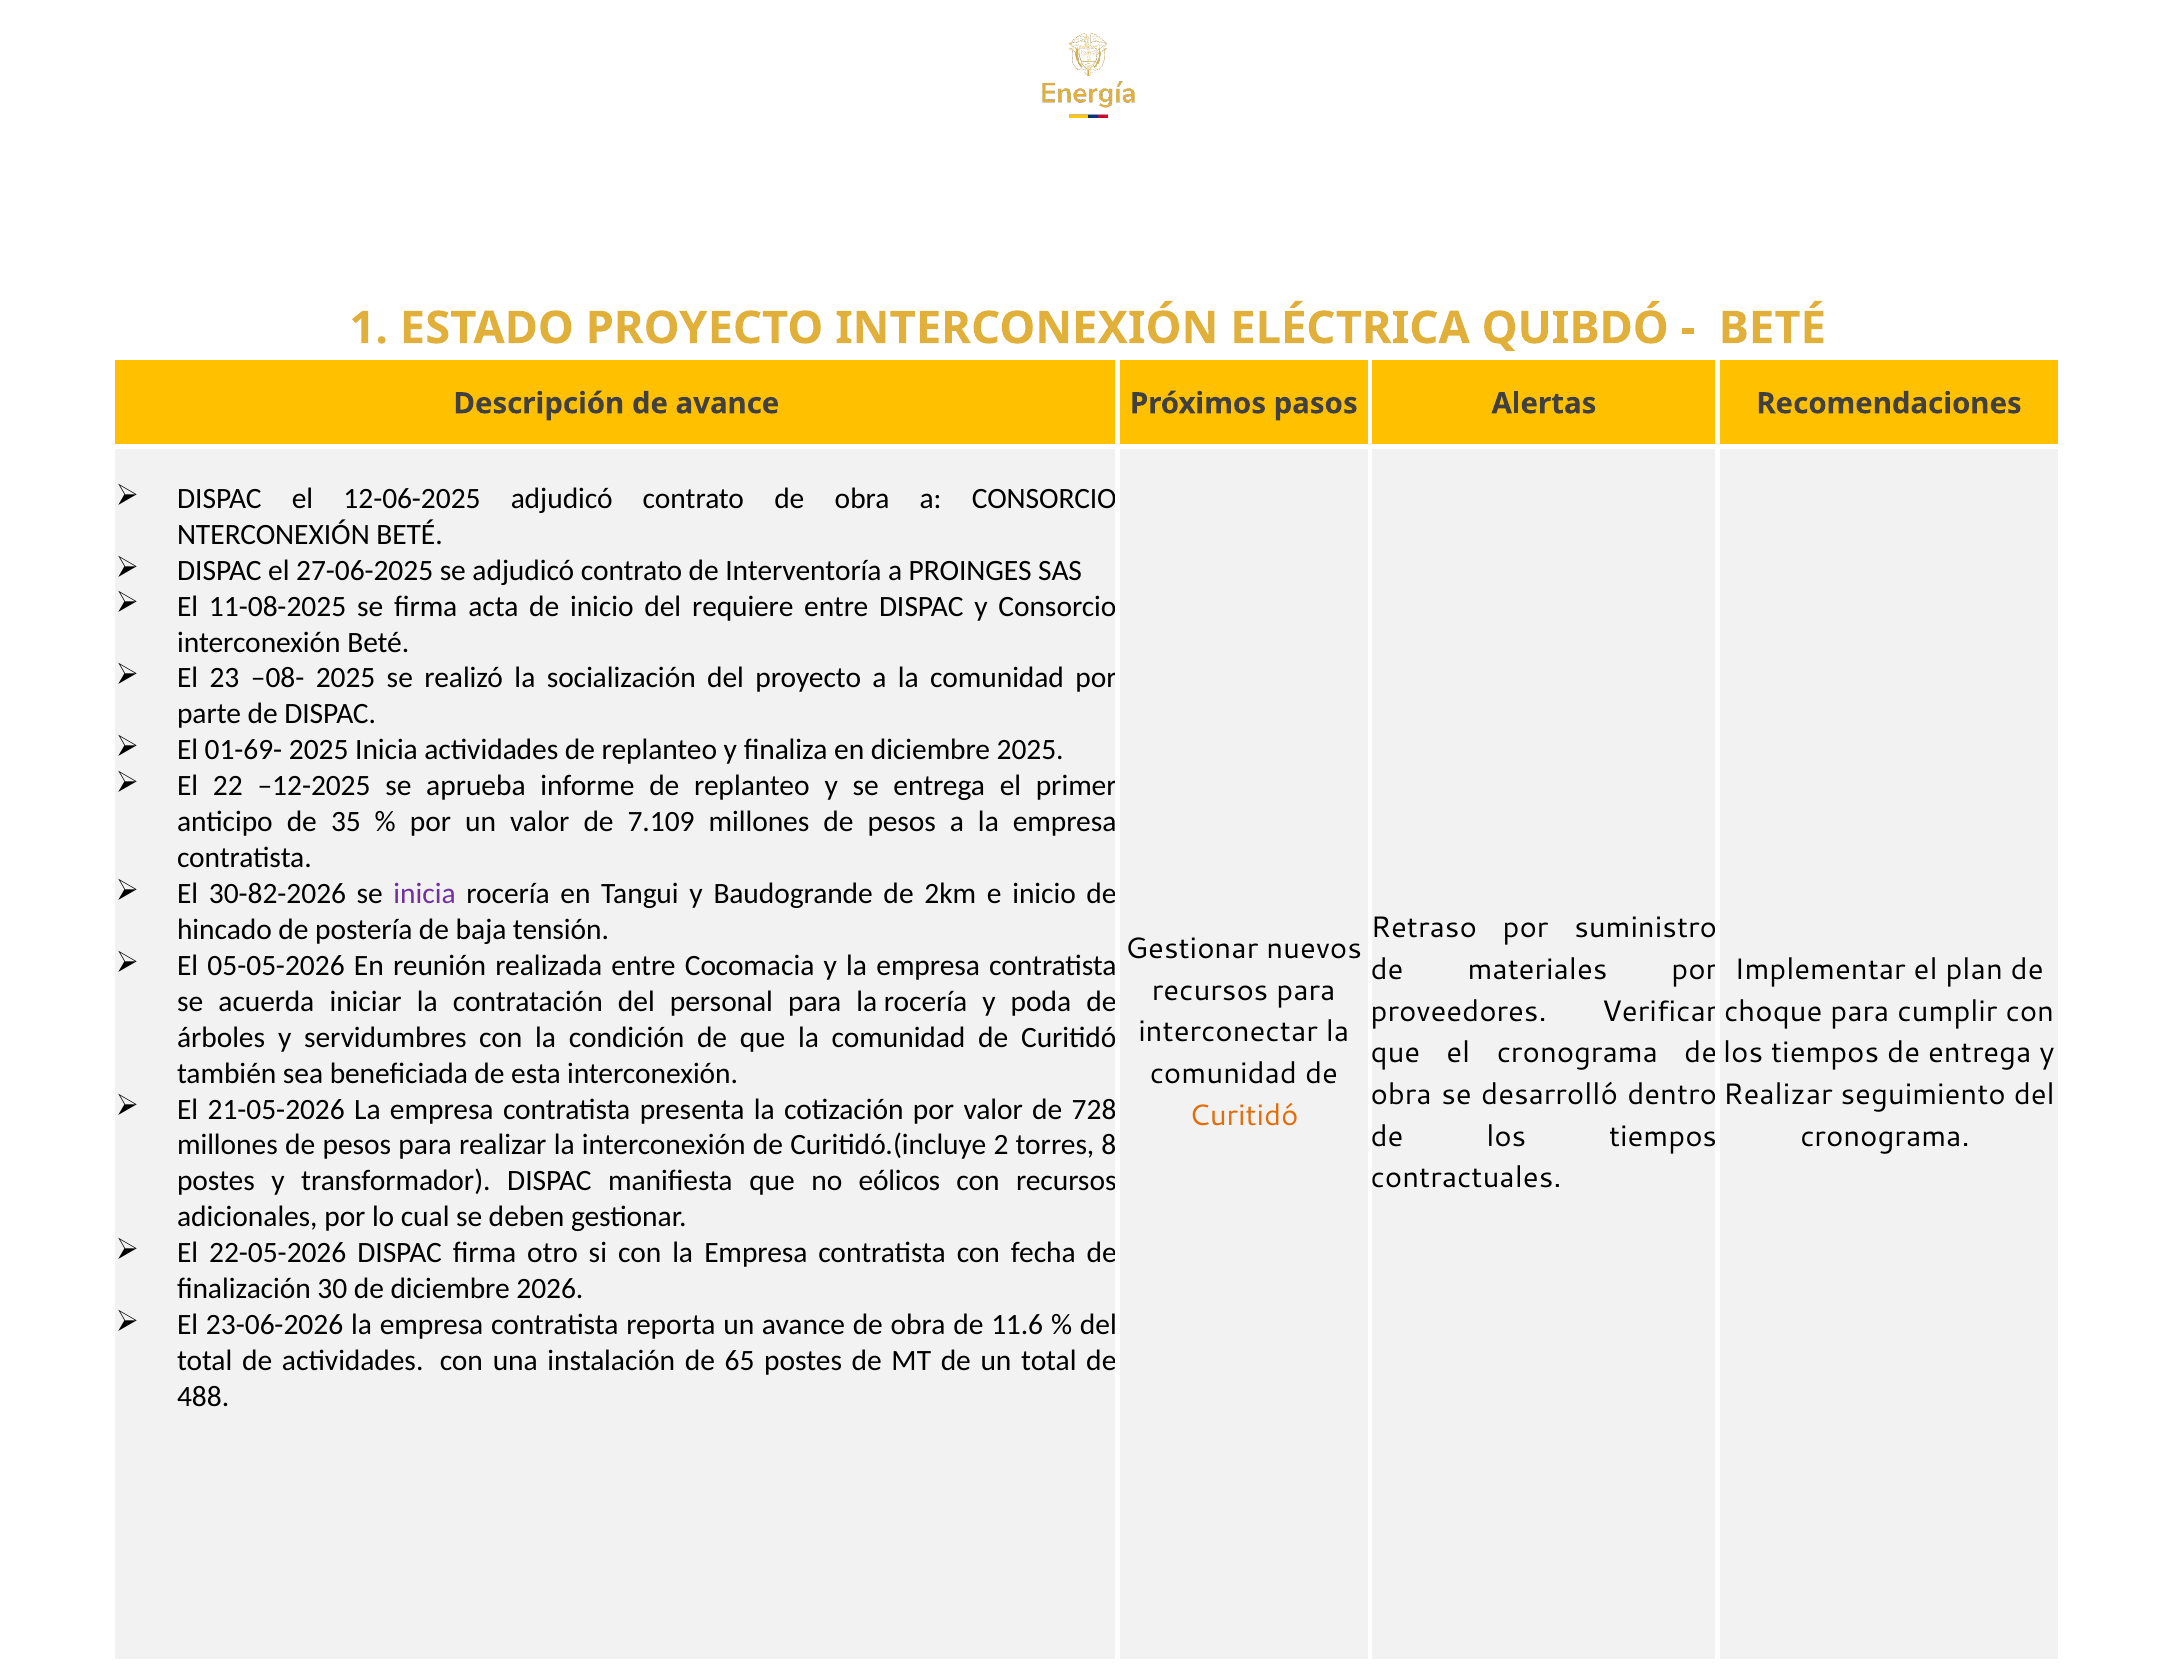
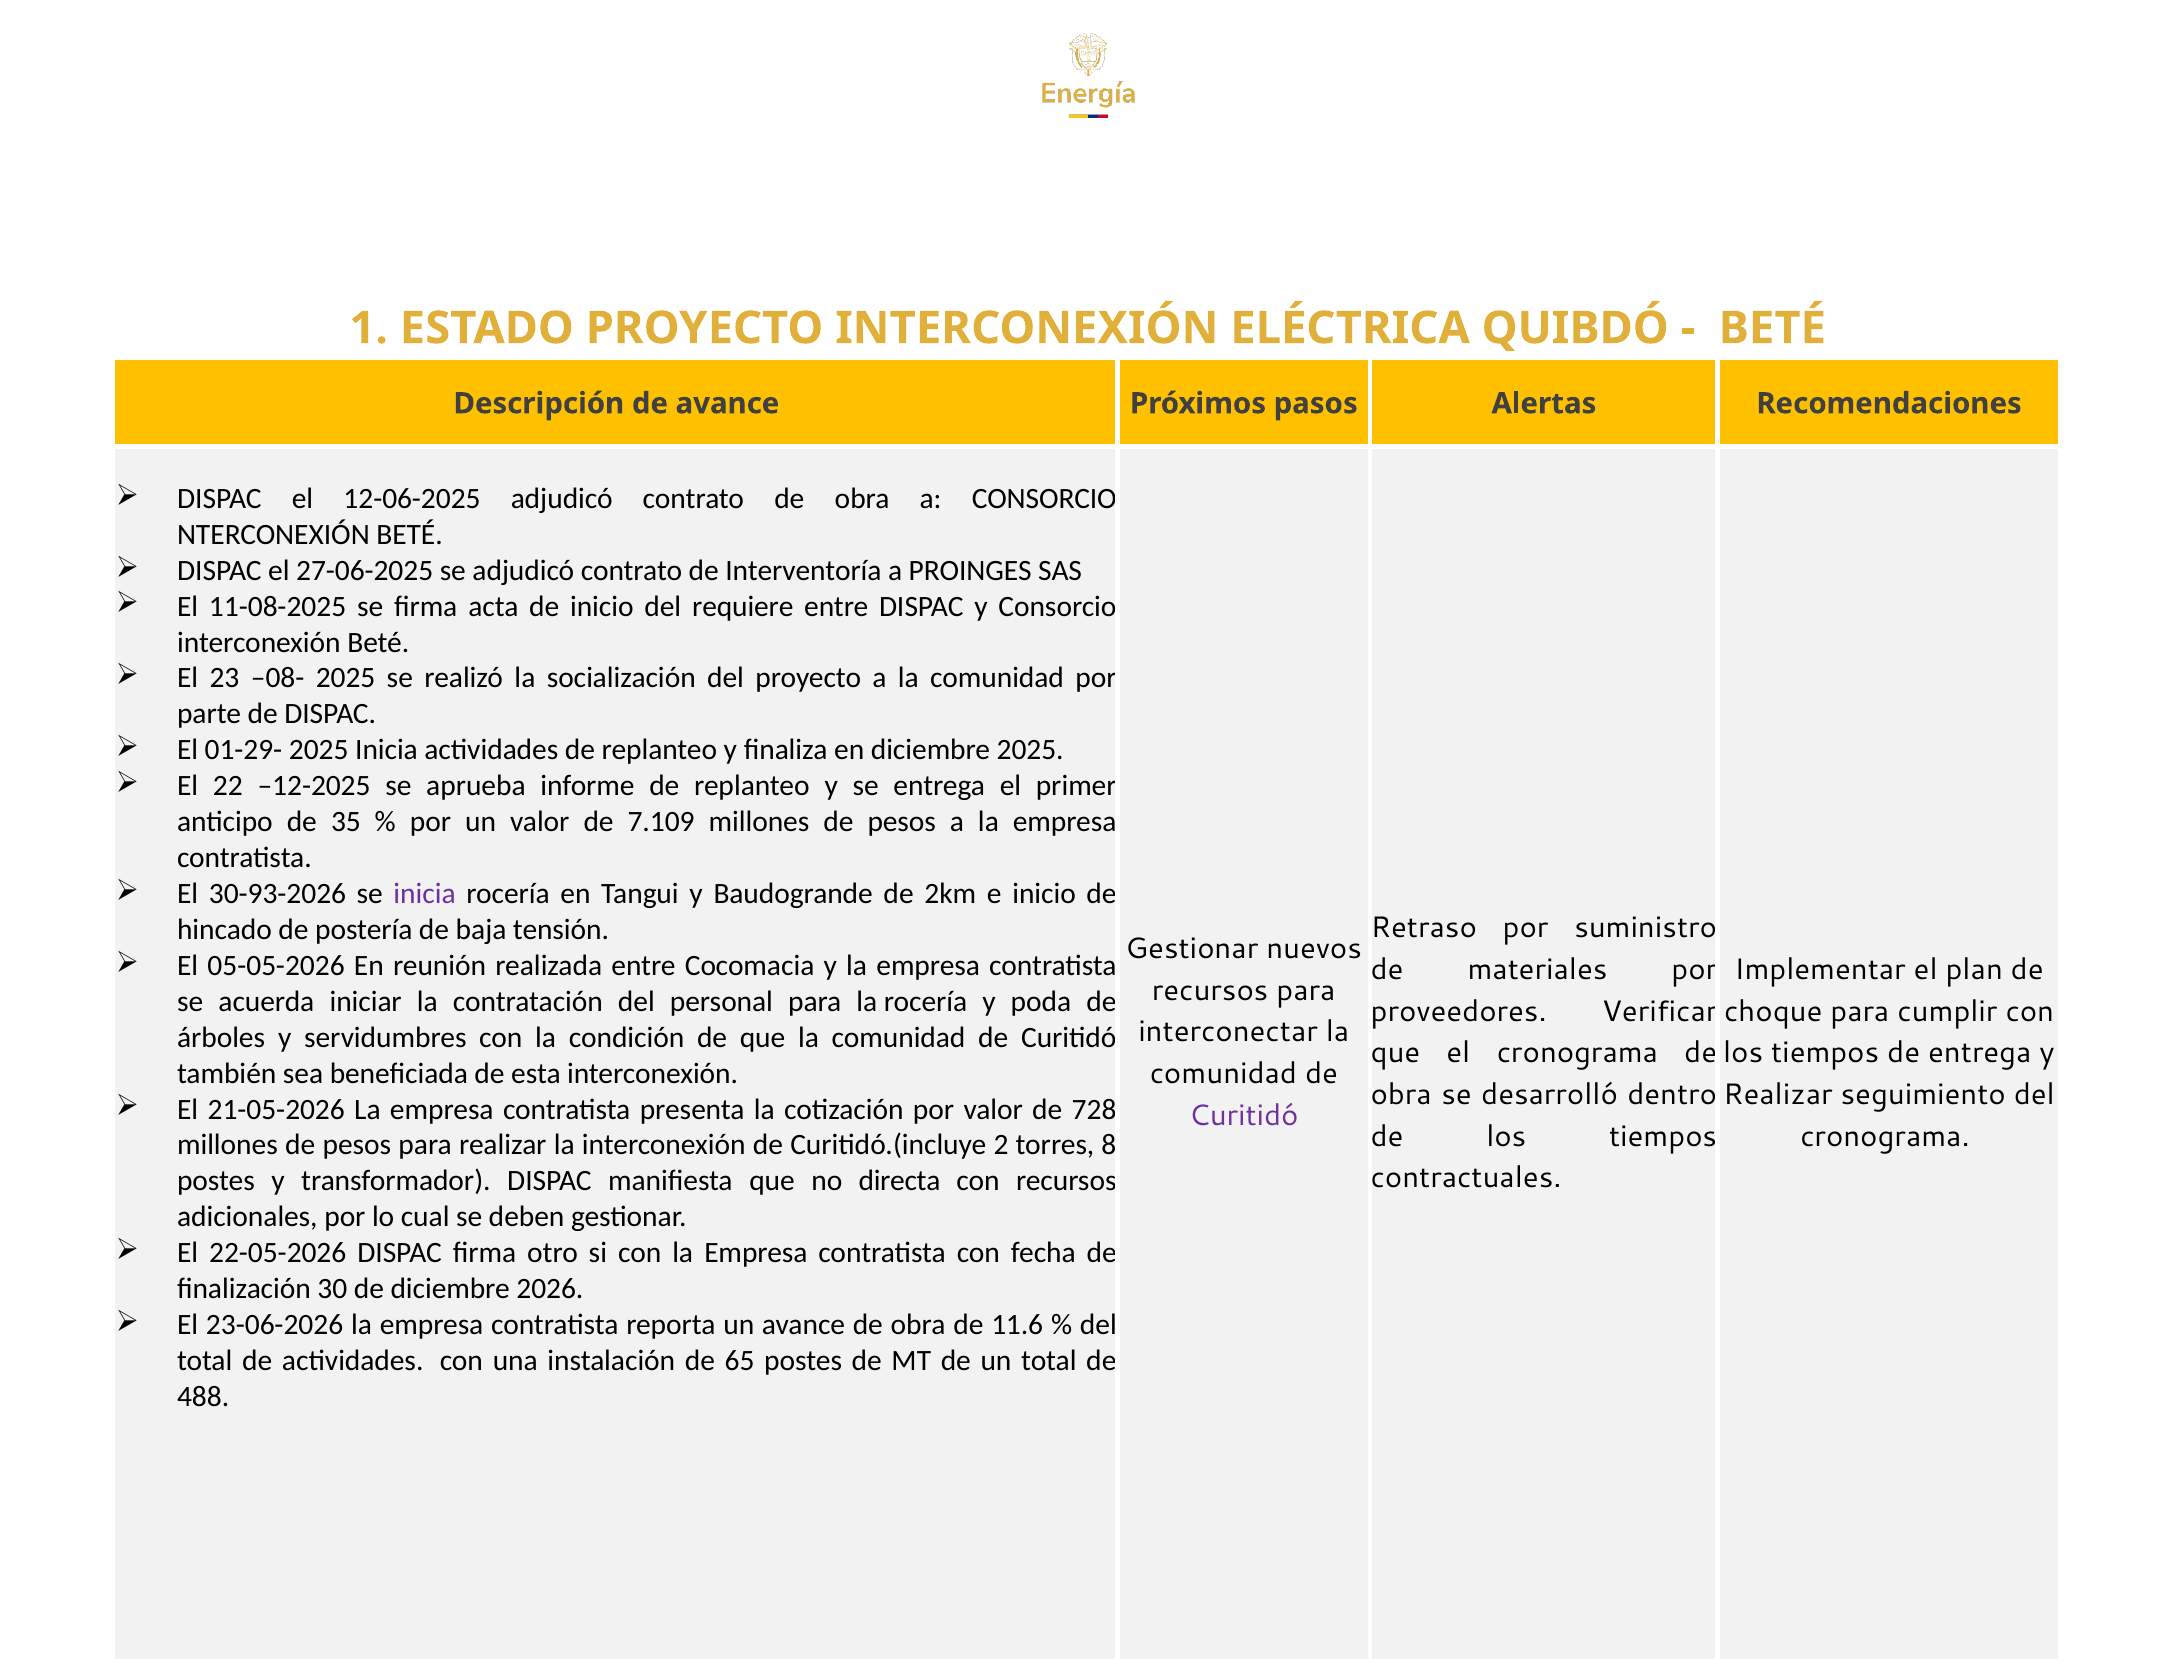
01-69-: 01-69- -> 01-29-
30-82-2026: 30-82-2026 -> 30-93-2026
Curitidó at (1244, 1115) colour: orange -> purple
eólicos: eólicos -> directa
